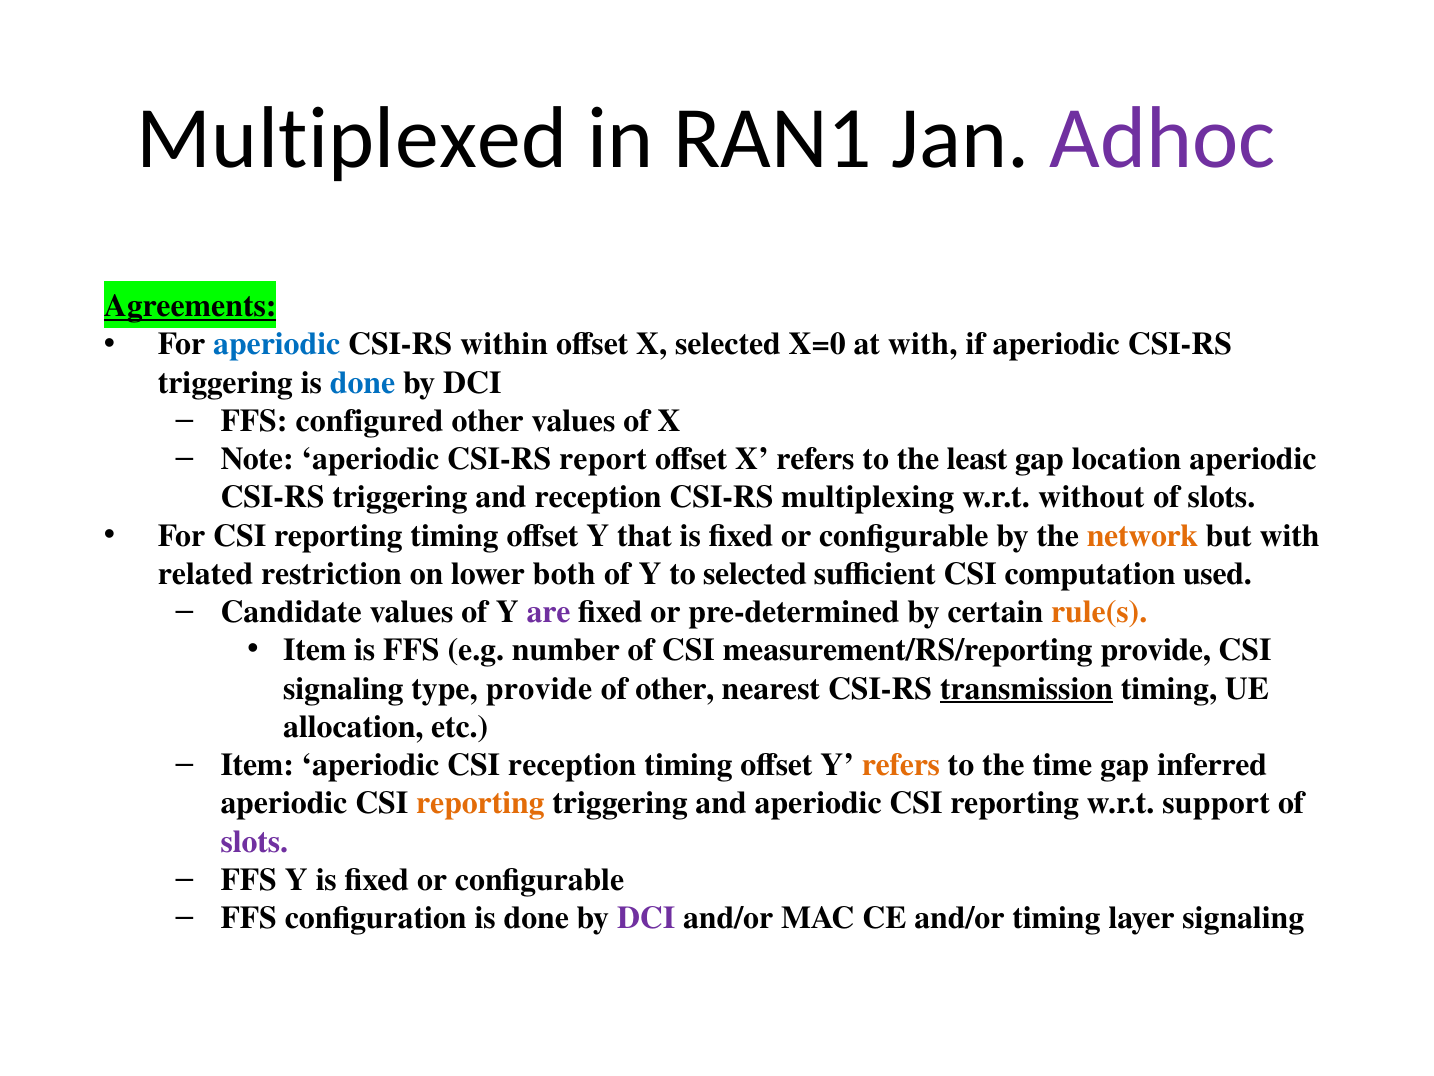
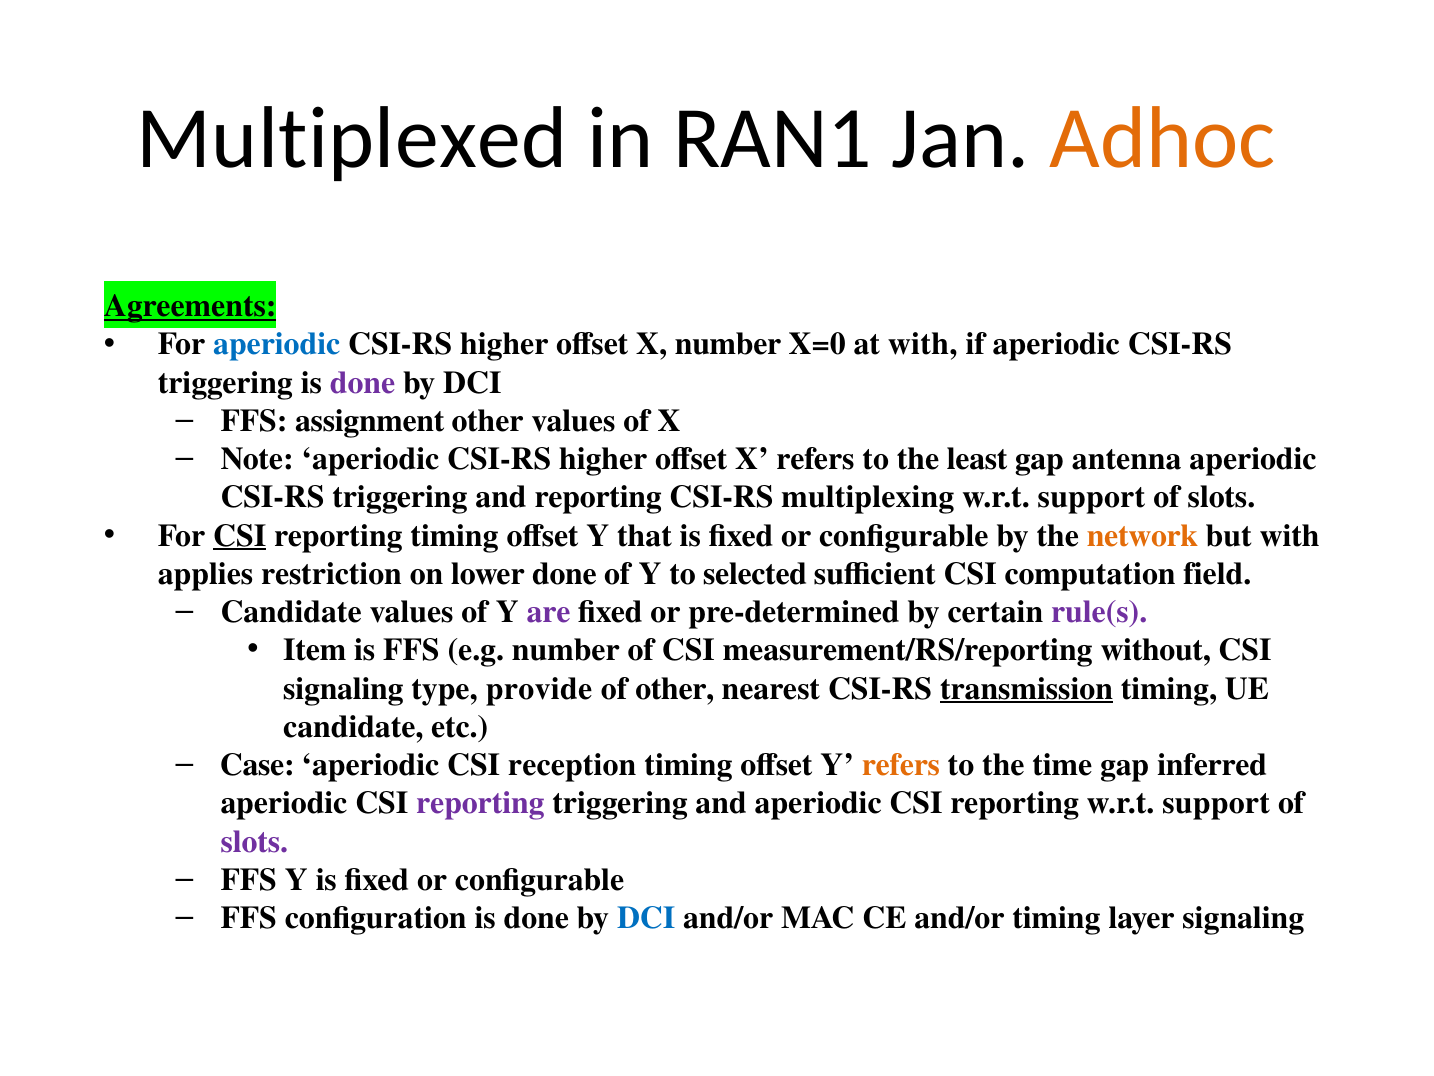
Adhoc colour: purple -> orange
within at (504, 344): within -> higher
X selected: selected -> number
done at (363, 382) colour: blue -> purple
configured: configured -> assignment
Note aperiodic CSI-RS report: report -> higher
location: location -> antenna
and reception: reception -> reporting
without at (1091, 497): without -> support
CSI at (240, 535) underline: none -> present
related: related -> applies
lower both: both -> done
used: used -> field
rule(s colour: orange -> purple
measurement/RS/reporting provide: provide -> without
allocation at (353, 726): allocation -> candidate
Item at (257, 765): Item -> Case
reporting at (480, 803) colour: orange -> purple
DCI at (646, 918) colour: purple -> blue
